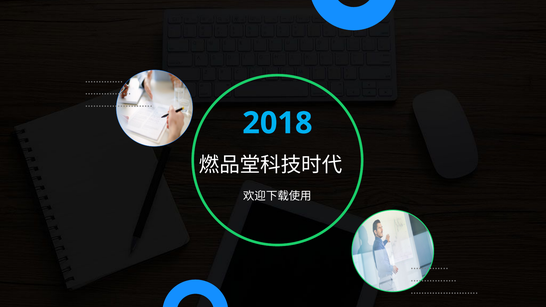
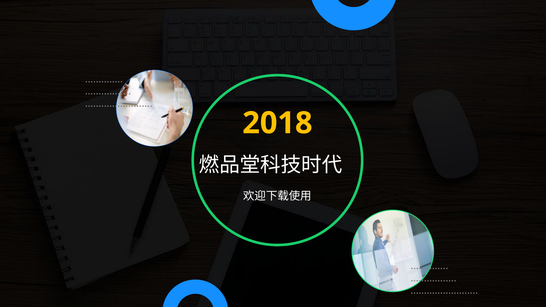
2018 colour: light blue -> yellow
